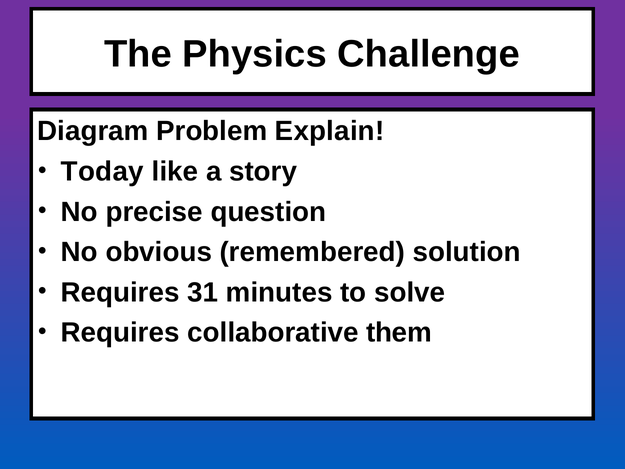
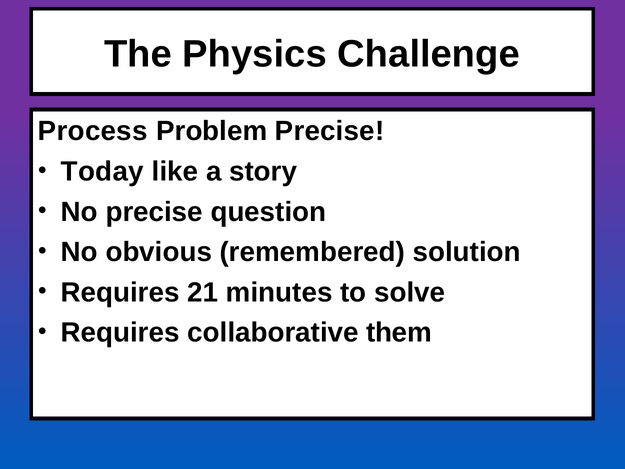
Diagram: Diagram -> Process
Problem Explain: Explain -> Precise
31: 31 -> 21
